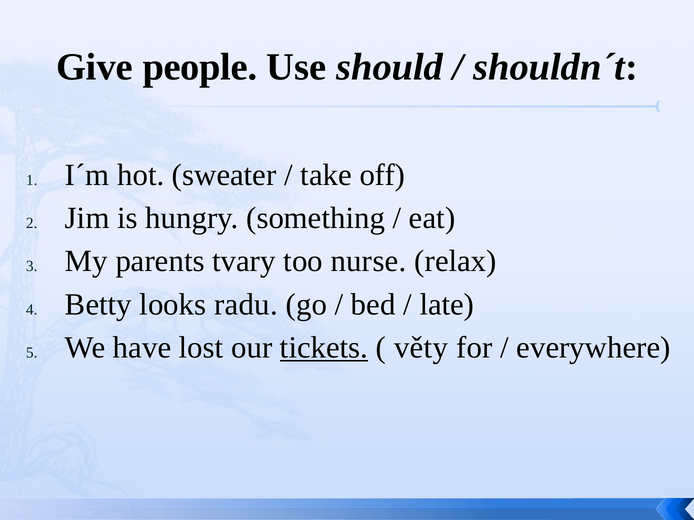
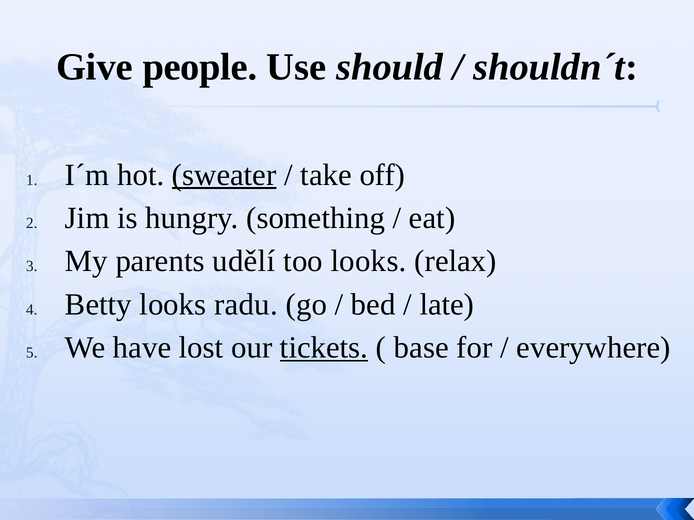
sweater underline: none -> present
tvary: tvary -> udělí
too nurse: nurse -> looks
věty: věty -> base
